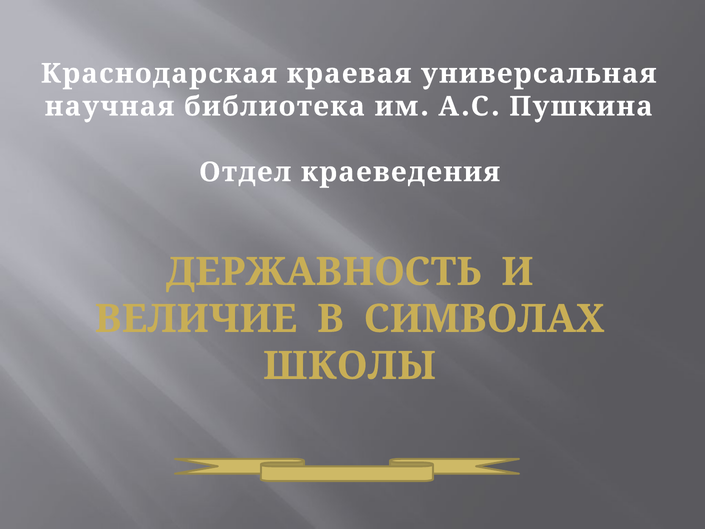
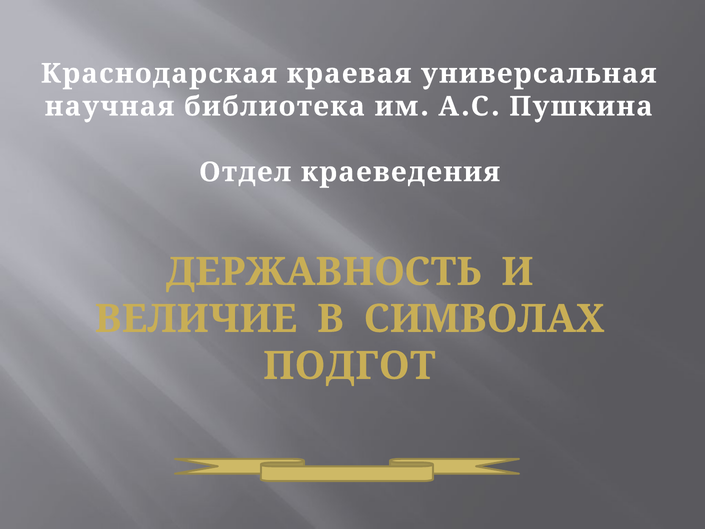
ШКОЛЫ: ШКОЛЫ -> ПОДГОТ
